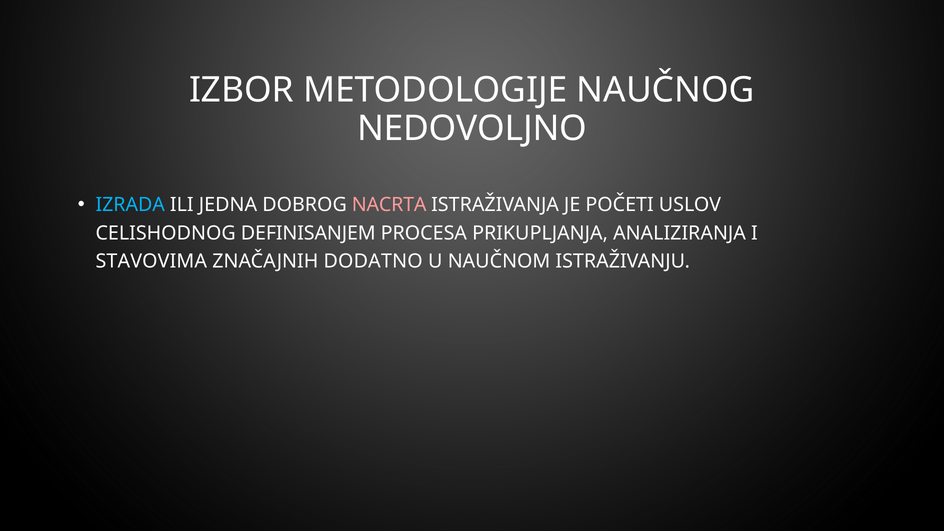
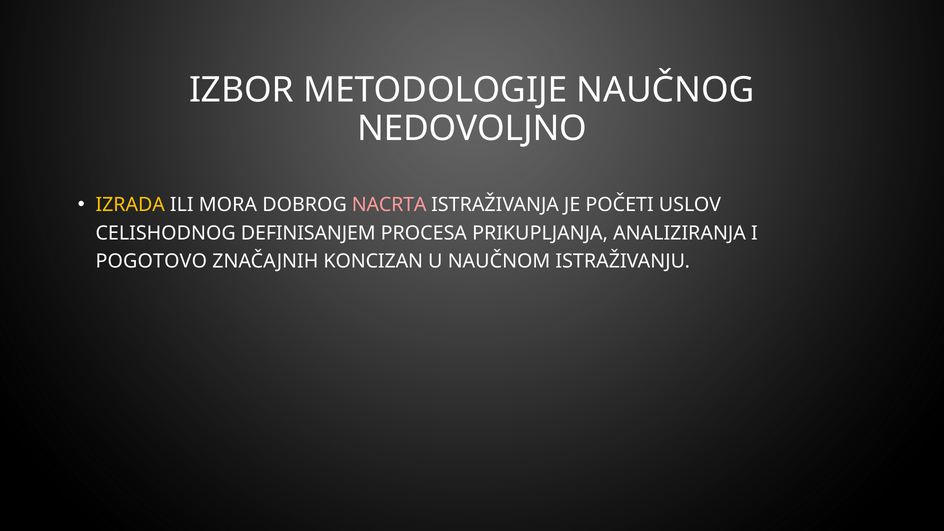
IZRADA colour: light blue -> yellow
JEDNA: JEDNA -> MORA
STAVOVIMA: STAVOVIMA -> POGOTOVO
DODATNO: DODATNO -> KONCIZAN
